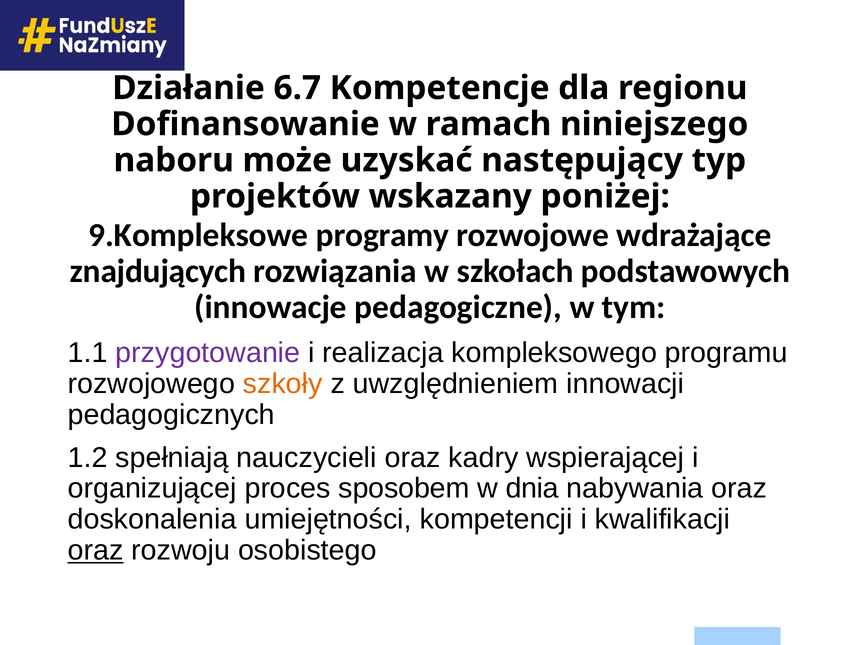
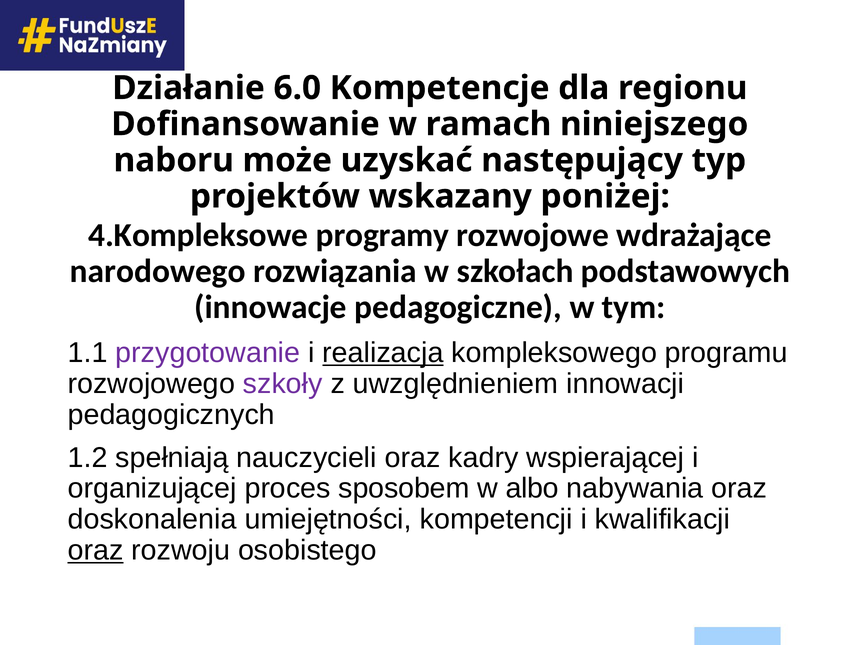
6.7: 6.7 -> 6.0
9.Kompleksowe: 9.Kompleksowe -> 4.Kompleksowe
znajdujących: znajdujących -> narodowego
realizacja underline: none -> present
szkoły colour: orange -> purple
dnia: dnia -> albo
